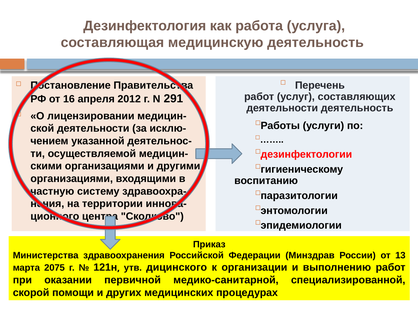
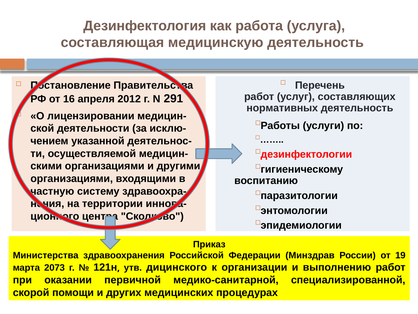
деятельности at (282, 108): деятельности -> нормативных
13: 13 -> 19
2075: 2075 -> 2073
